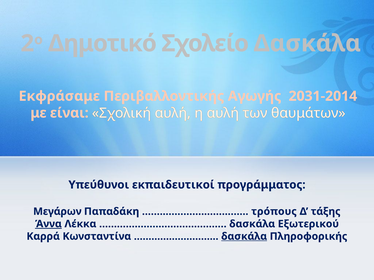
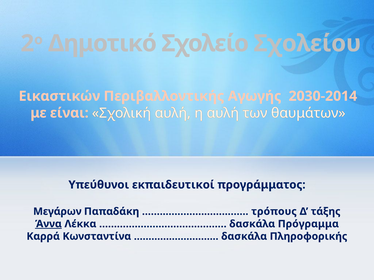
Σχολείο Δασκάλα: Δασκάλα -> Σχολείου
Εκφράσαμε: Εκφράσαμε -> Εικαστικών
2031-2014: 2031-2014 -> 2030-2014
Εξωτερικού: Εξωτερικού -> Πρόγραμμα
δασκάλα at (244, 237) underline: present -> none
